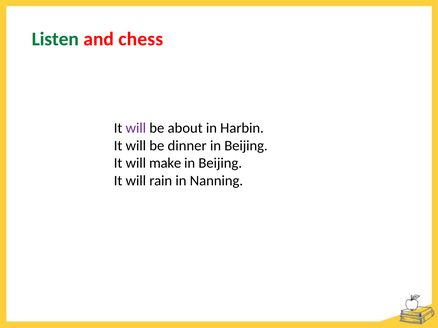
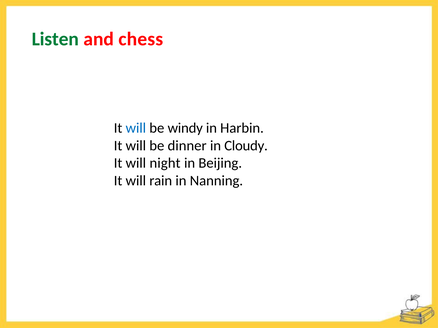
will at (136, 128) colour: purple -> blue
about: about -> windy
Beijing at (246, 146): Beijing -> Cloudy
make: make -> night
